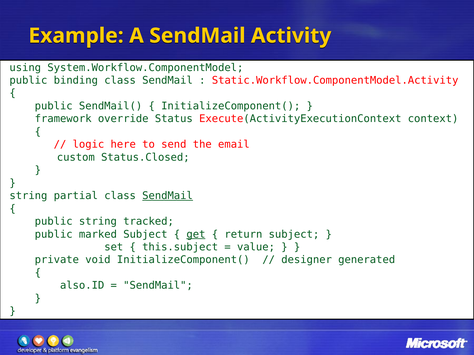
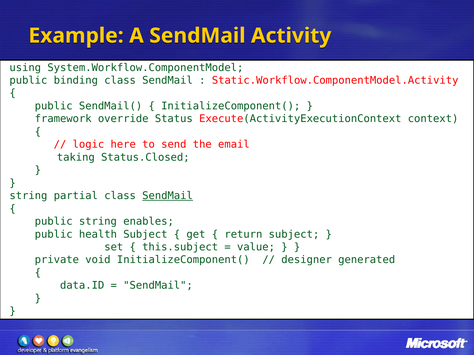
custom: custom -> taking
tracked: tracked -> enables
marked: marked -> health
get underline: present -> none
also.ID: also.ID -> data.ID
